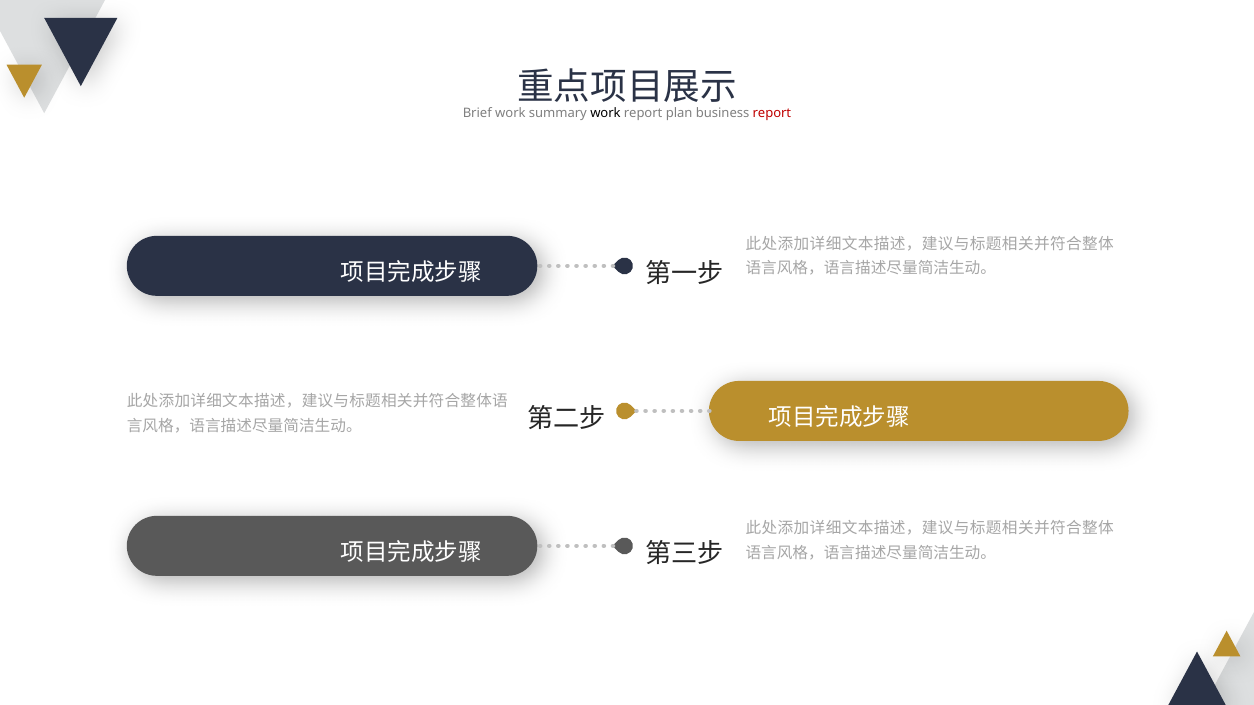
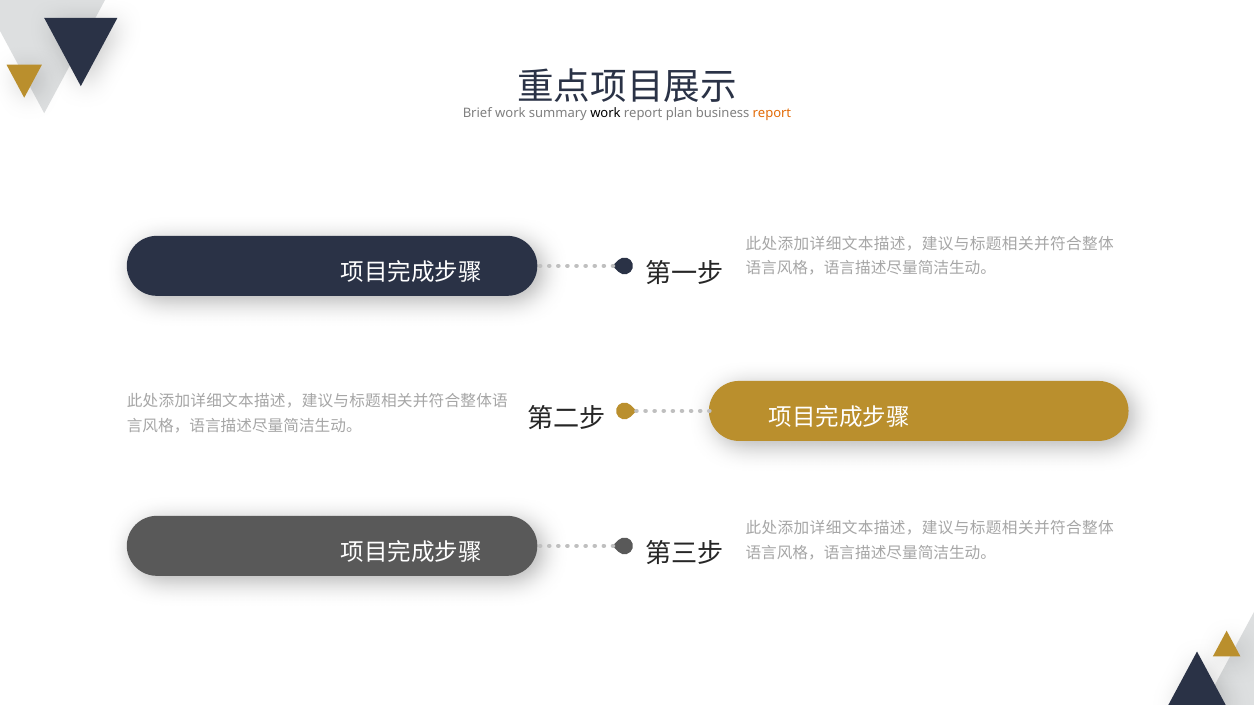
report at (772, 113) colour: red -> orange
